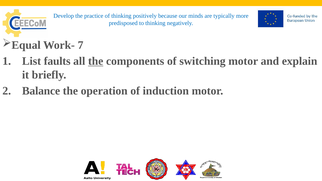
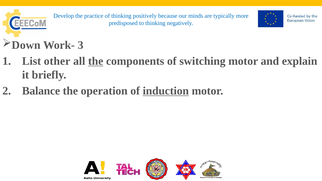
Equal: Equal -> Down
7: 7 -> 3
faults: faults -> other
induction underline: none -> present
